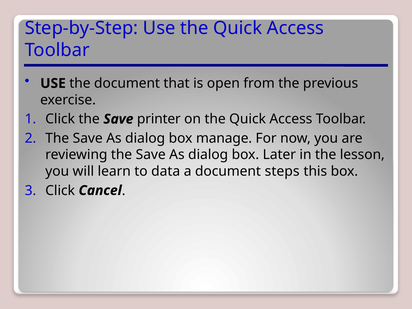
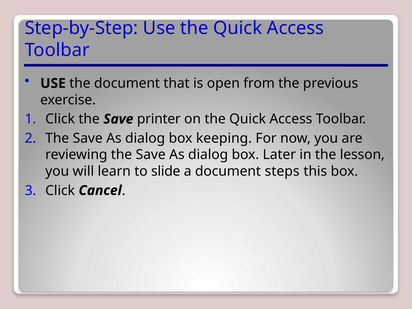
manage: manage -> keeping
data: data -> slide
